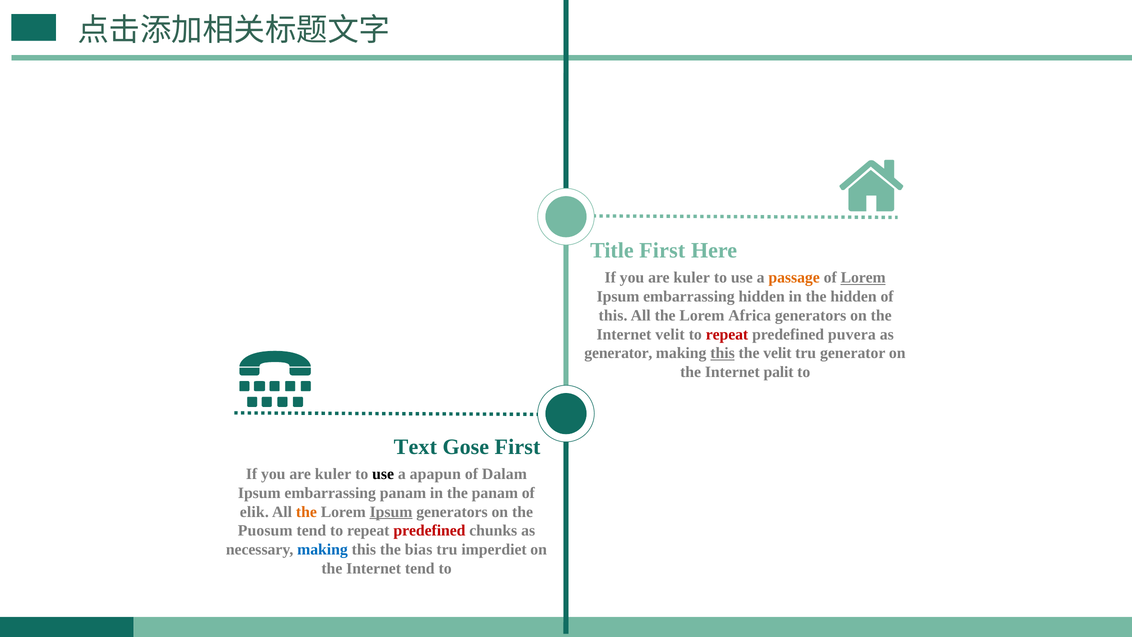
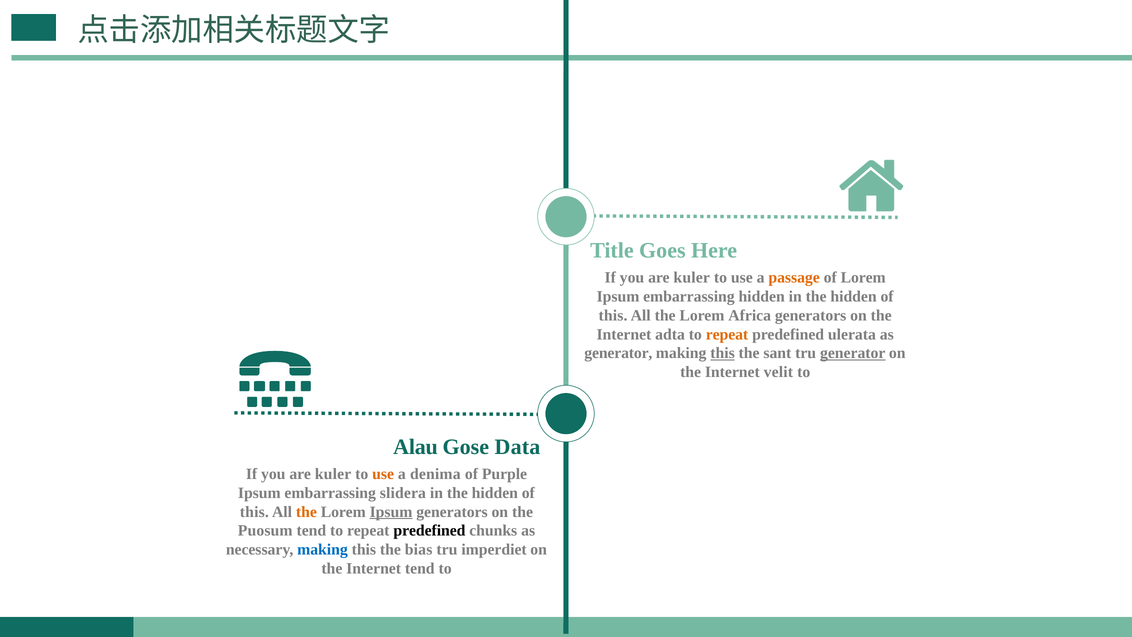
Title First: First -> Goes
Lorem at (863, 278) underline: present -> none
Internet velit: velit -> adta
repeat at (727, 334) colour: red -> orange
puvera: puvera -> ulerata
the velit: velit -> sant
generator at (853, 353) underline: none -> present
palit: palit -> velit
Text: Text -> Alau
Gose First: First -> Data
use at (383, 474) colour: black -> orange
apapun: apapun -> denima
Dalam: Dalam -> Purple
embarrassing panam: panam -> slidera
panam at (495, 493): panam -> hidden
elik at (254, 512): elik -> this
predefined at (429, 530) colour: red -> black
